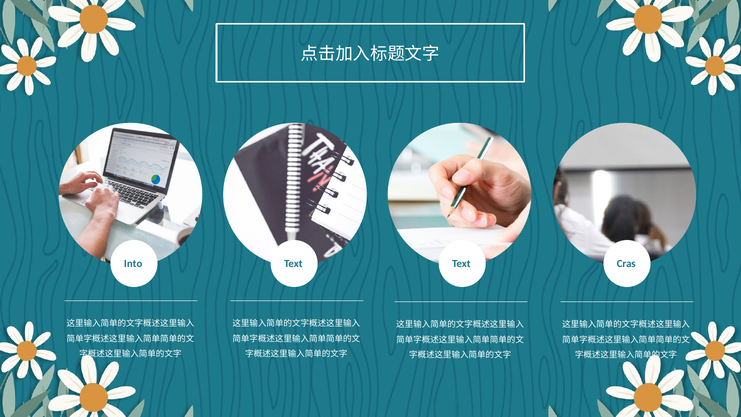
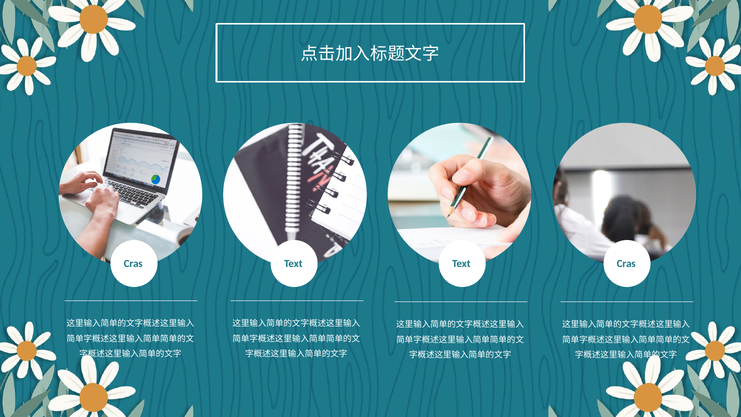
Into at (133, 264): Into -> Cras
